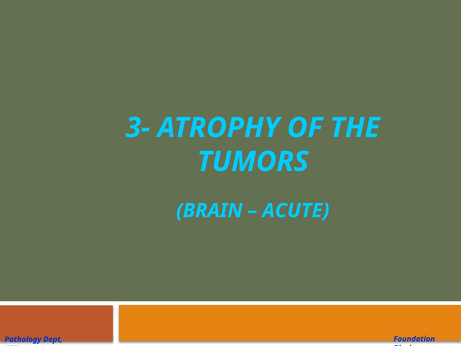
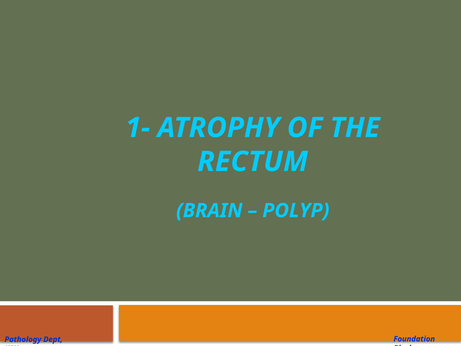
3-: 3- -> 1-
TUMORS: TUMORS -> RECTUM
ACUTE: ACUTE -> POLYP
